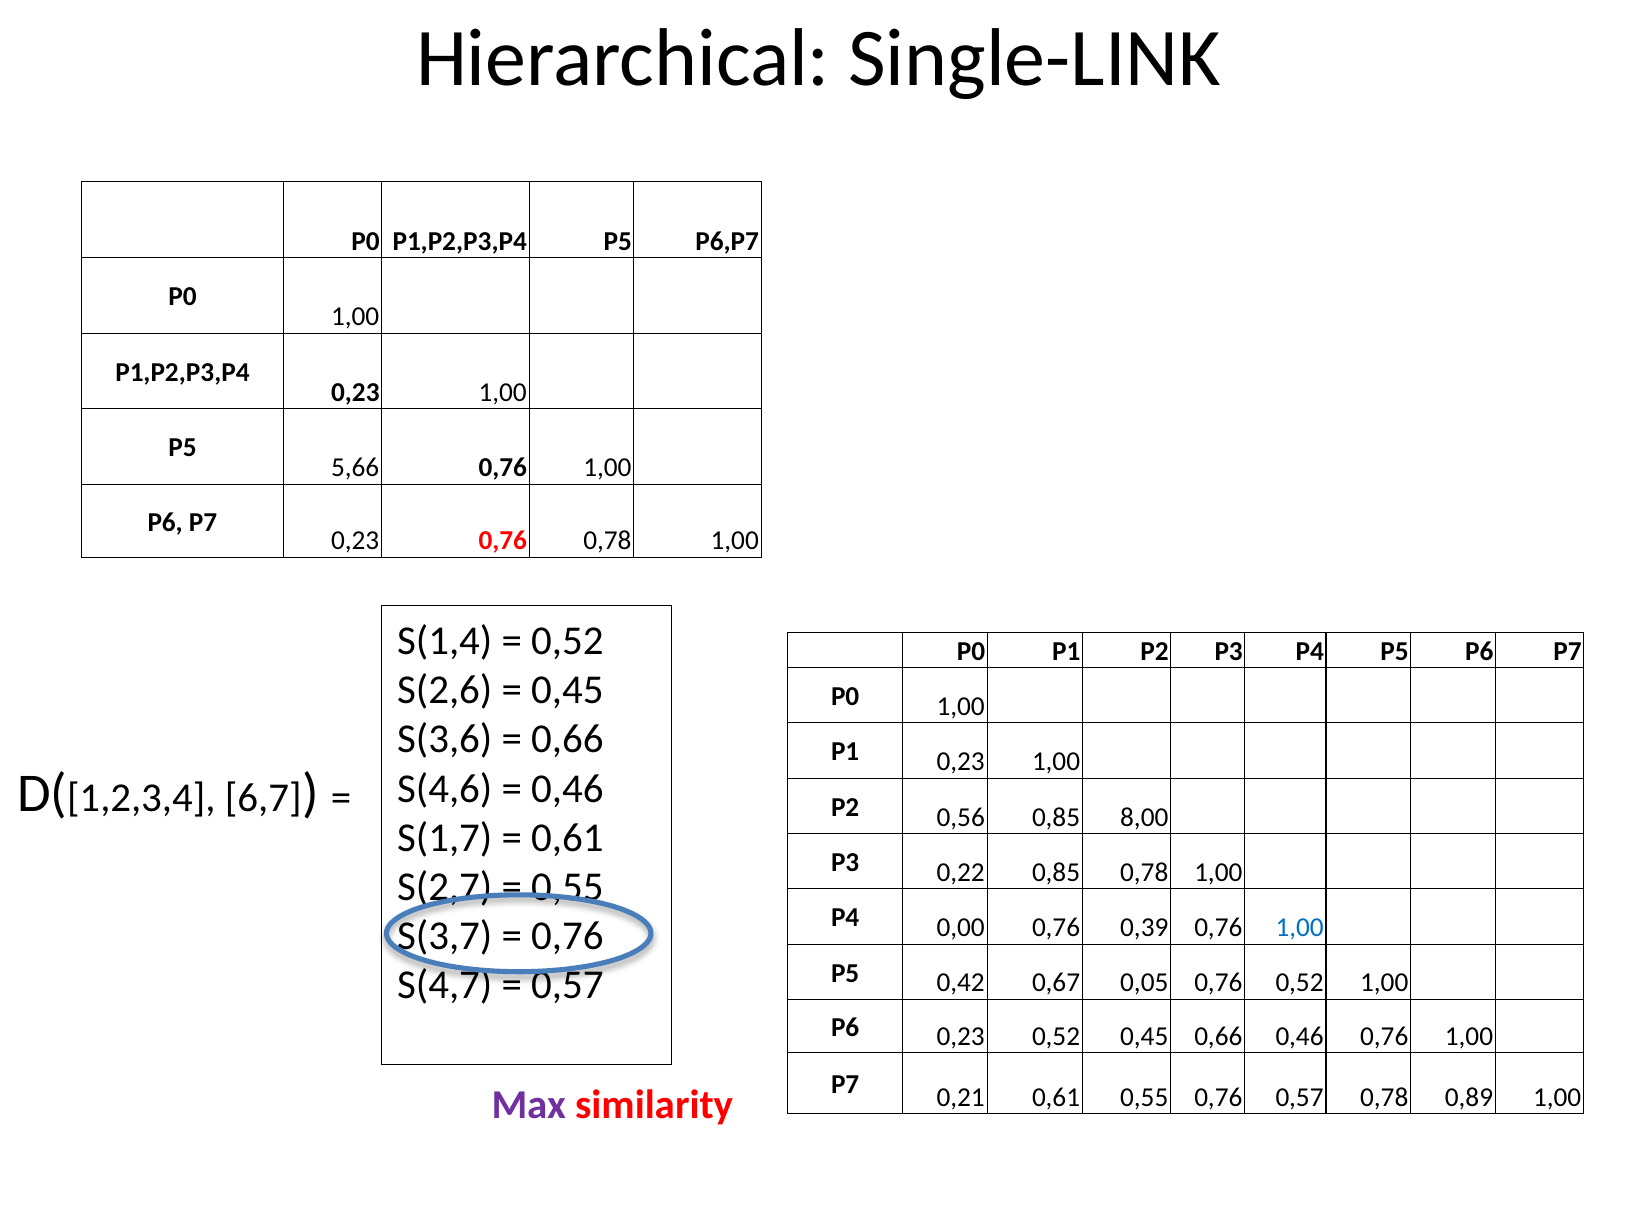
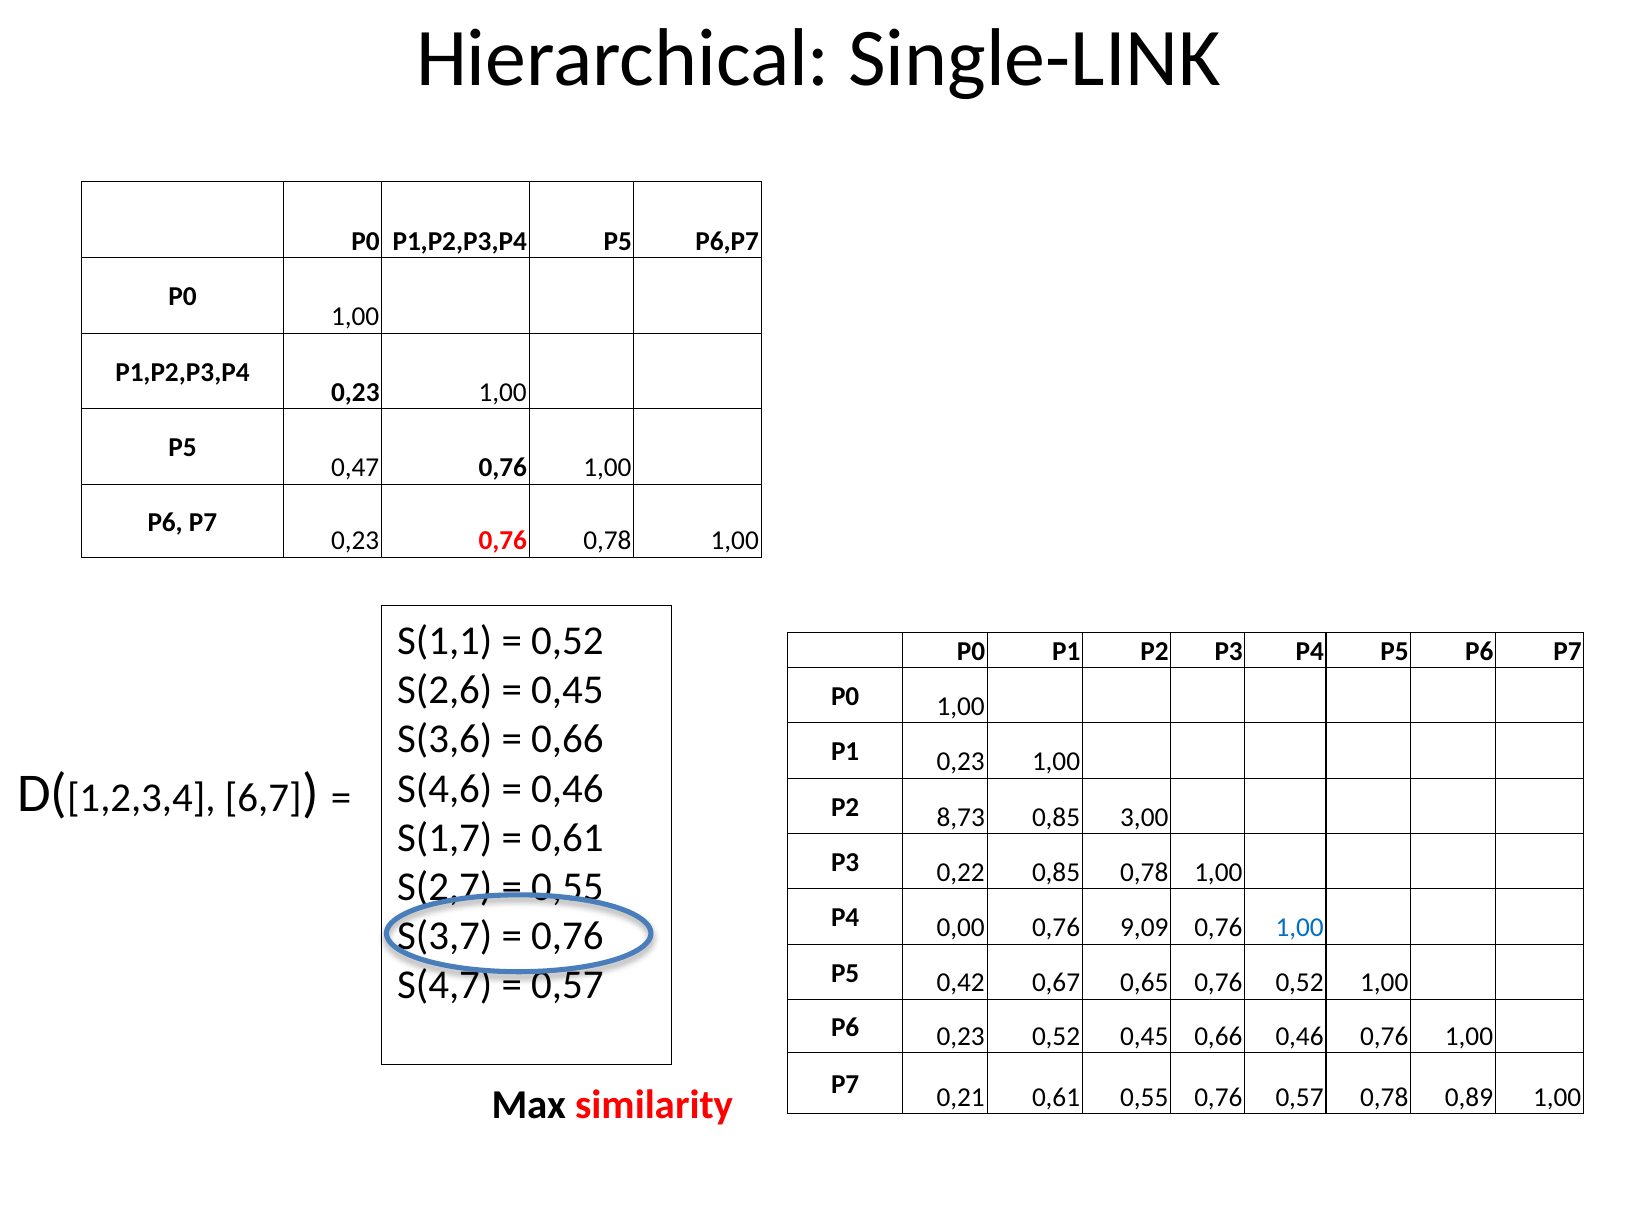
5,66: 5,66 -> 0,47
S(1,4: S(1,4 -> S(1,1
0,56: 0,56 -> 8,73
8,00: 8,00 -> 3,00
0,39: 0,39 -> 9,09
0,05: 0,05 -> 0,65
Max colour: purple -> black
